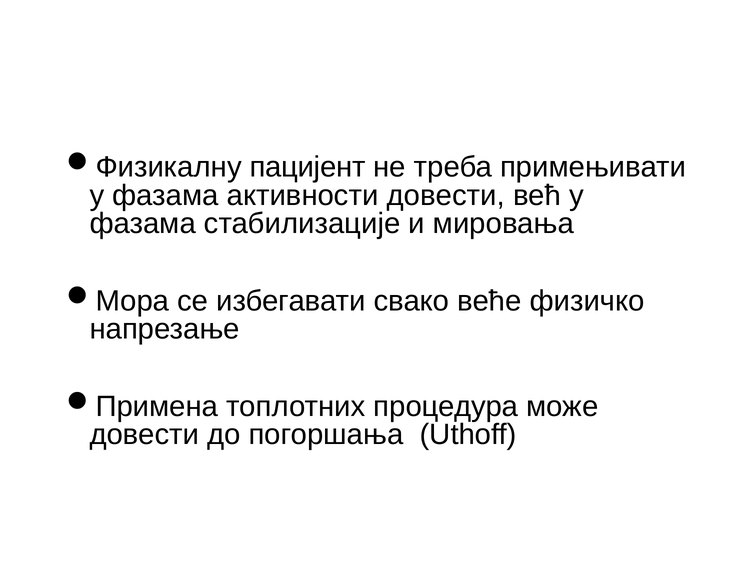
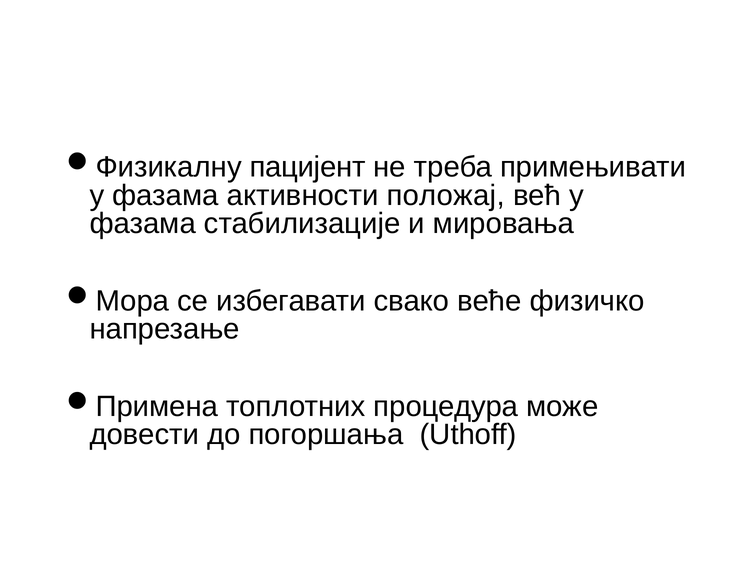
активности довести: довести -> положај
